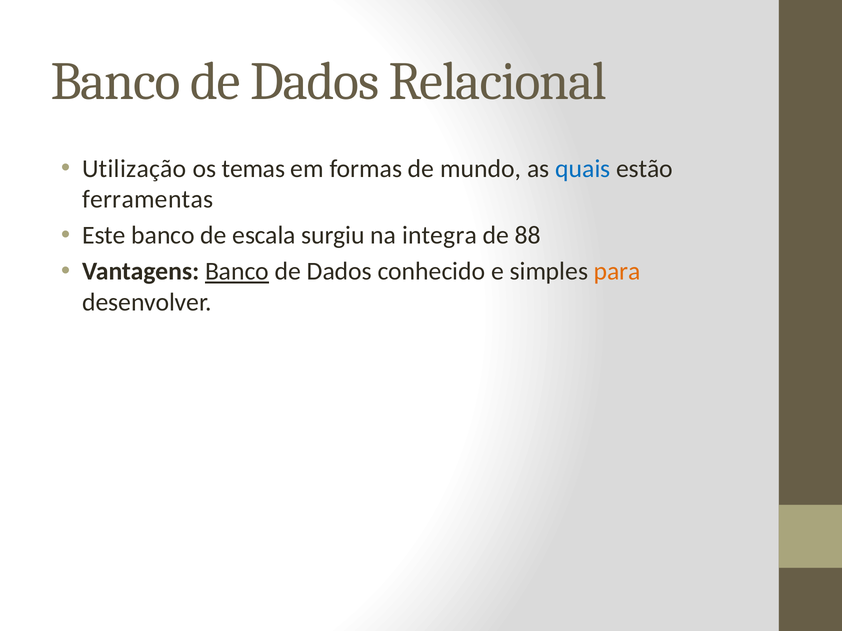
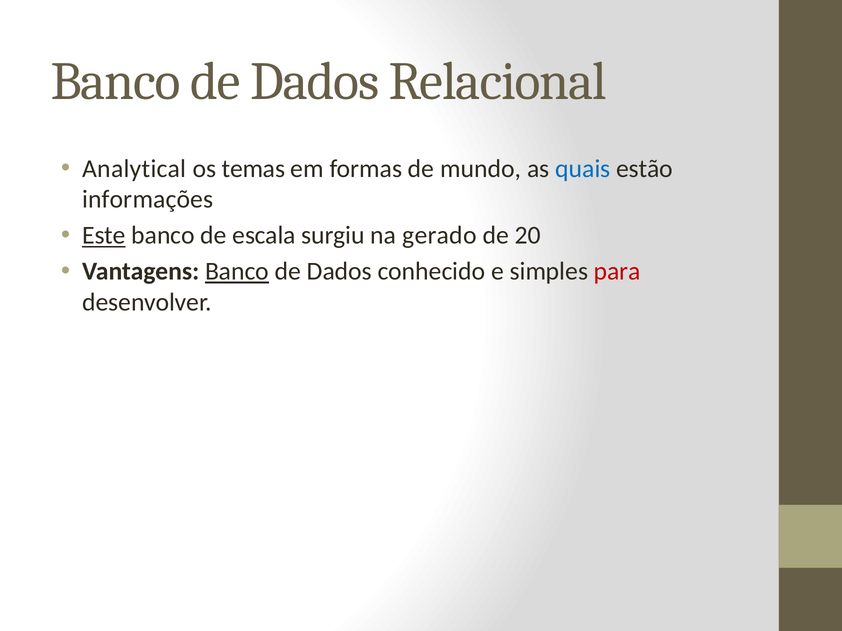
Utilização: Utilização -> Analytical
ferramentas: ferramentas -> informações
Este underline: none -> present
integra: integra -> gerado
88: 88 -> 20
para colour: orange -> red
